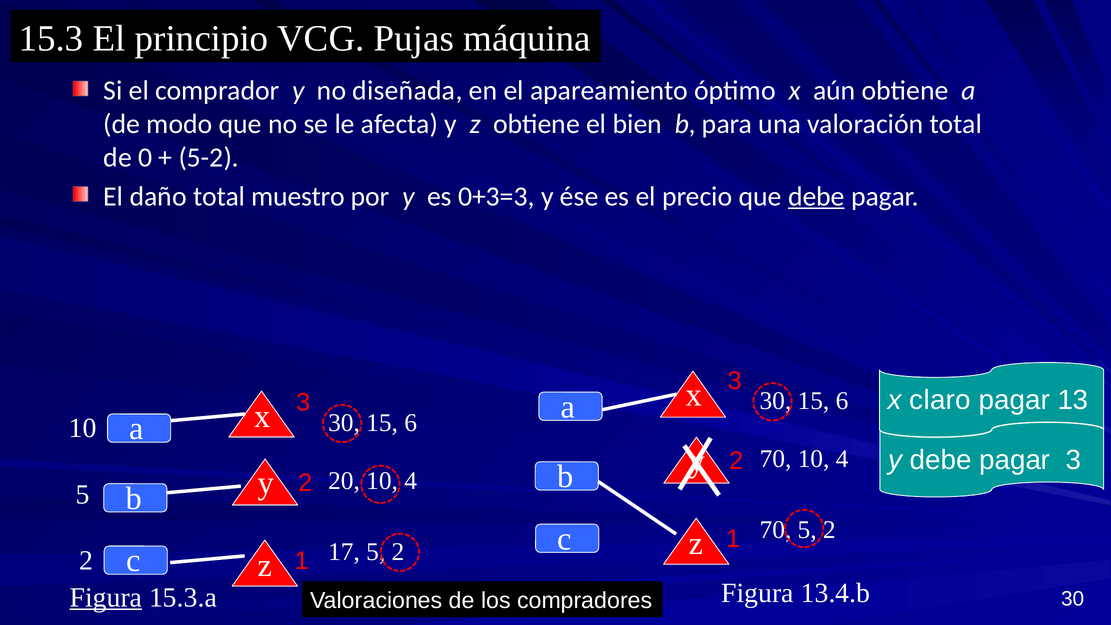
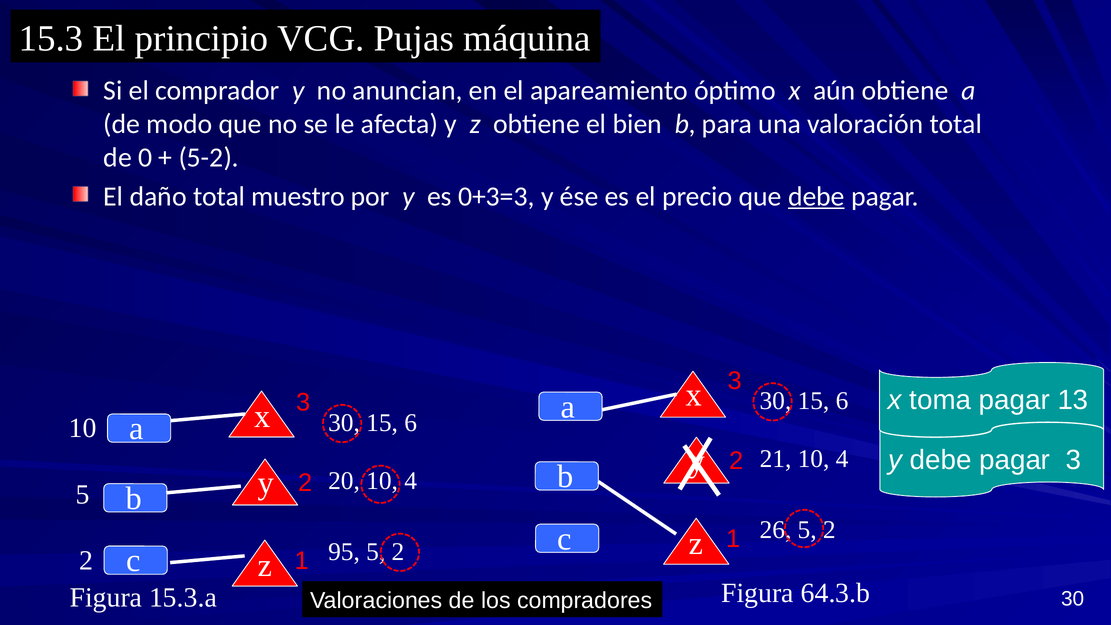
diseñada: diseñada -> anuncian
claro: claro -> toma
70 at (776, 459): 70 -> 21
70 at (775, 530): 70 -> 26
17: 17 -> 95
13.4.b: 13.4.b -> 64.3.b
Figura at (106, 597) underline: present -> none
